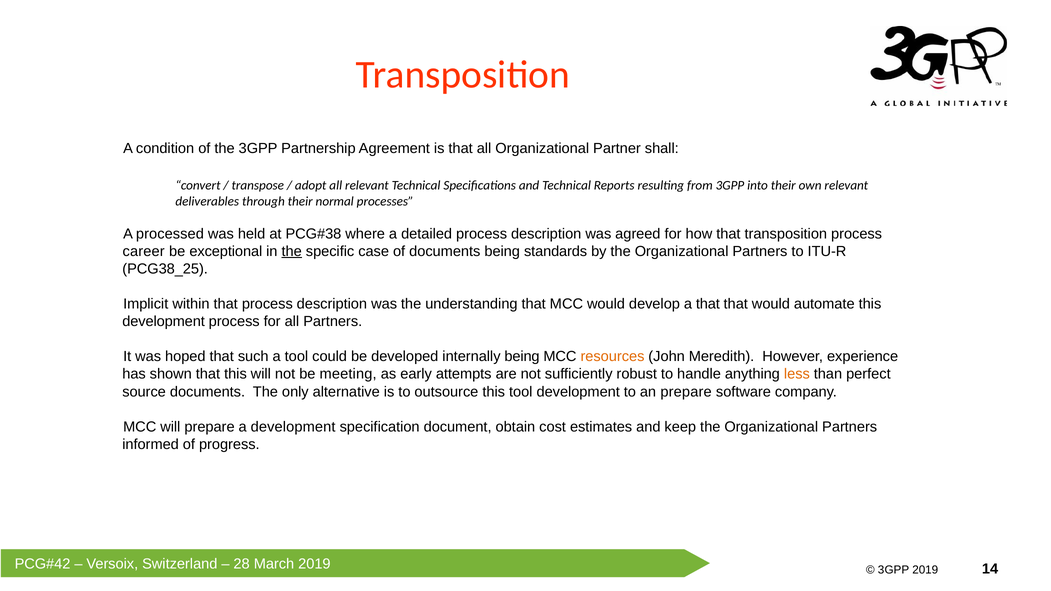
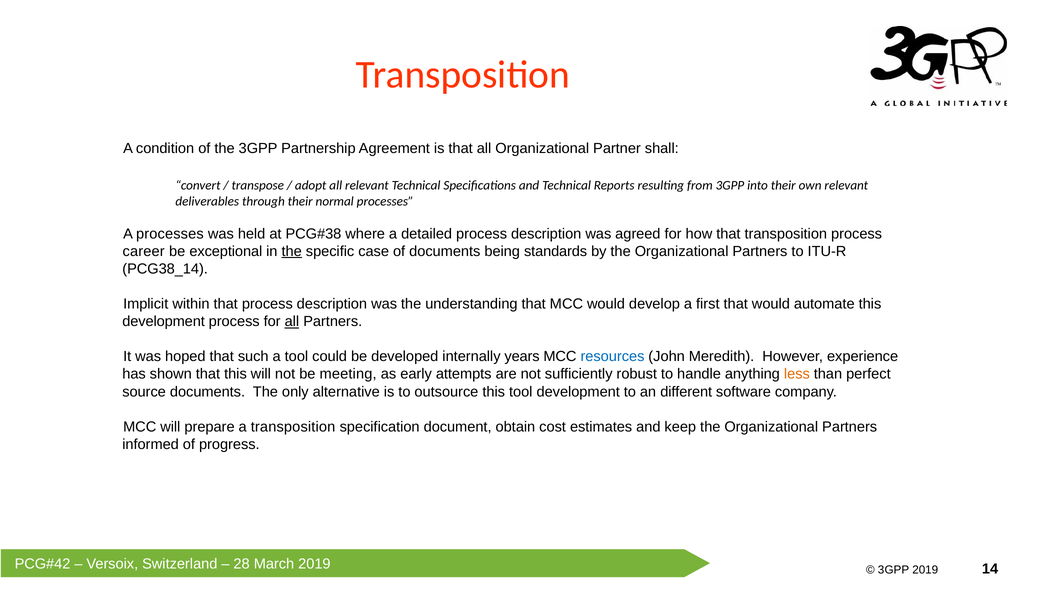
A processed: processed -> processes
PCG38_25: PCG38_25 -> PCG38_14
a that: that -> first
all at (292, 322) underline: none -> present
internally being: being -> years
resources colour: orange -> blue
an prepare: prepare -> different
a development: development -> transposition
